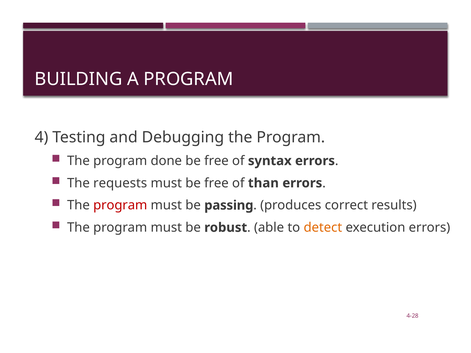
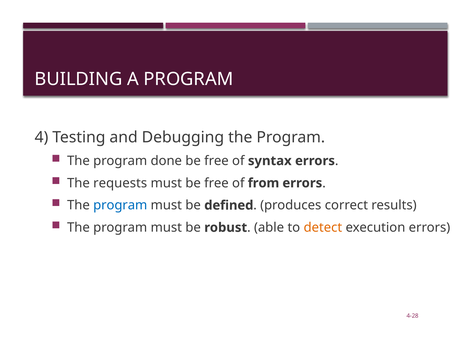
than: than -> from
program at (120, 205) colour: red -> blue
passing: passing -> defined
